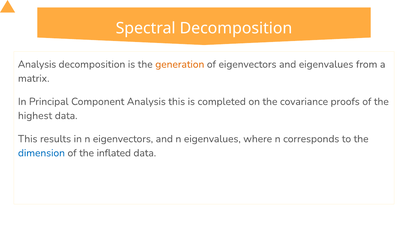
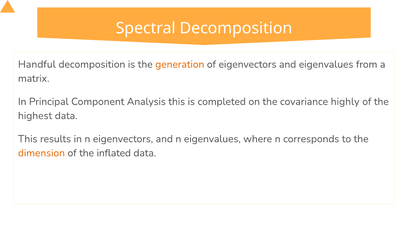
Analysis at (37, 64): Analysis -> Handful
proofs: proofs -> highly
dimension colour: blue -> orange
